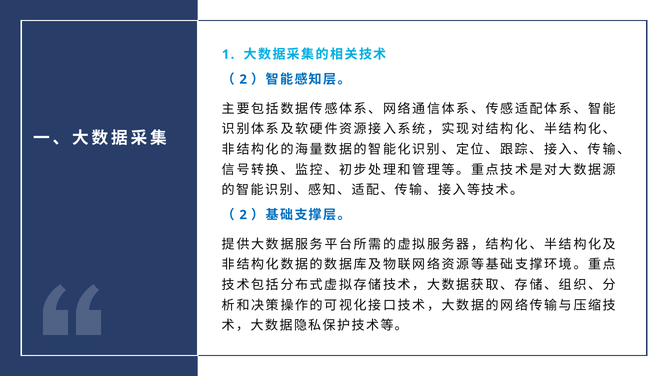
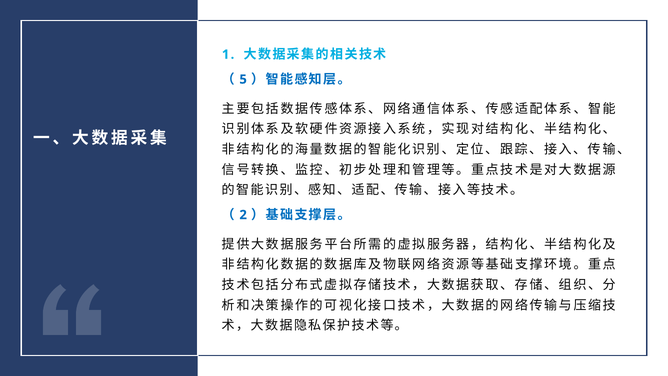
2 at (243, 79): 2 -> 5
